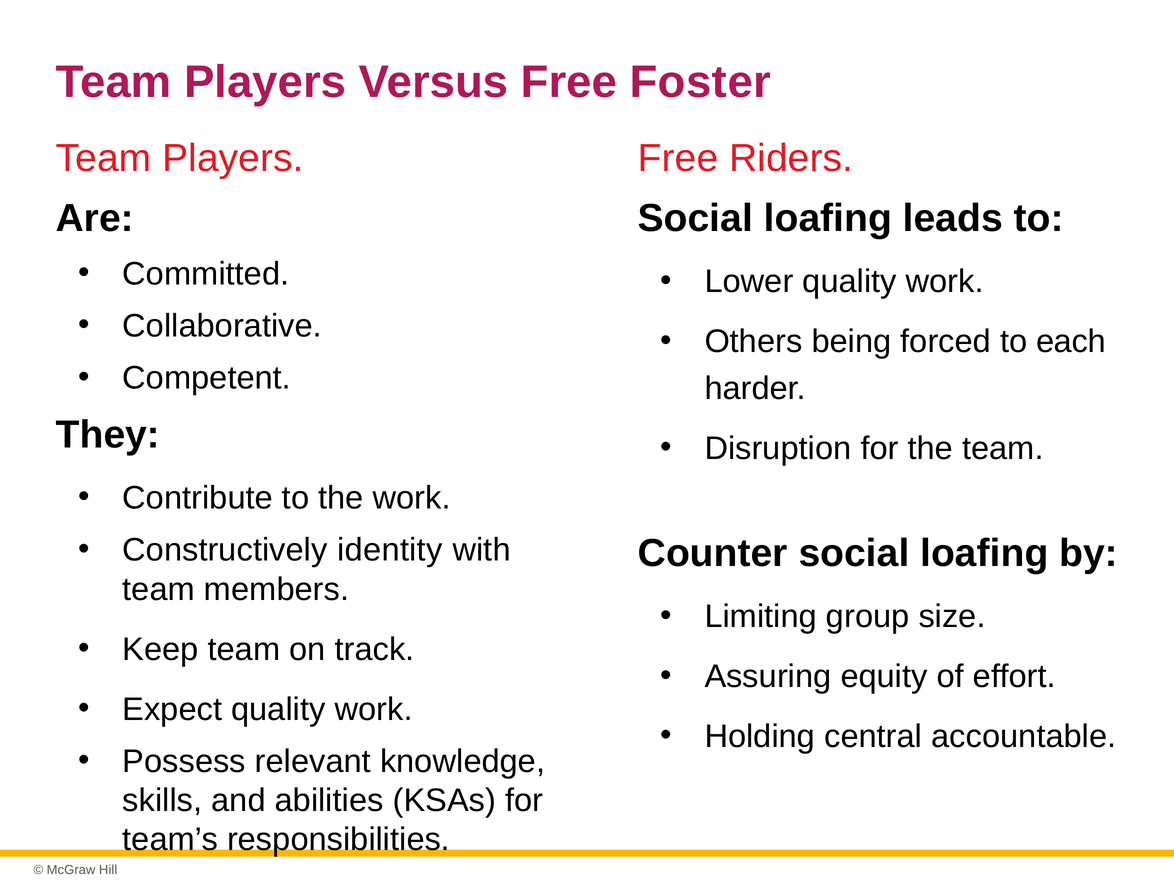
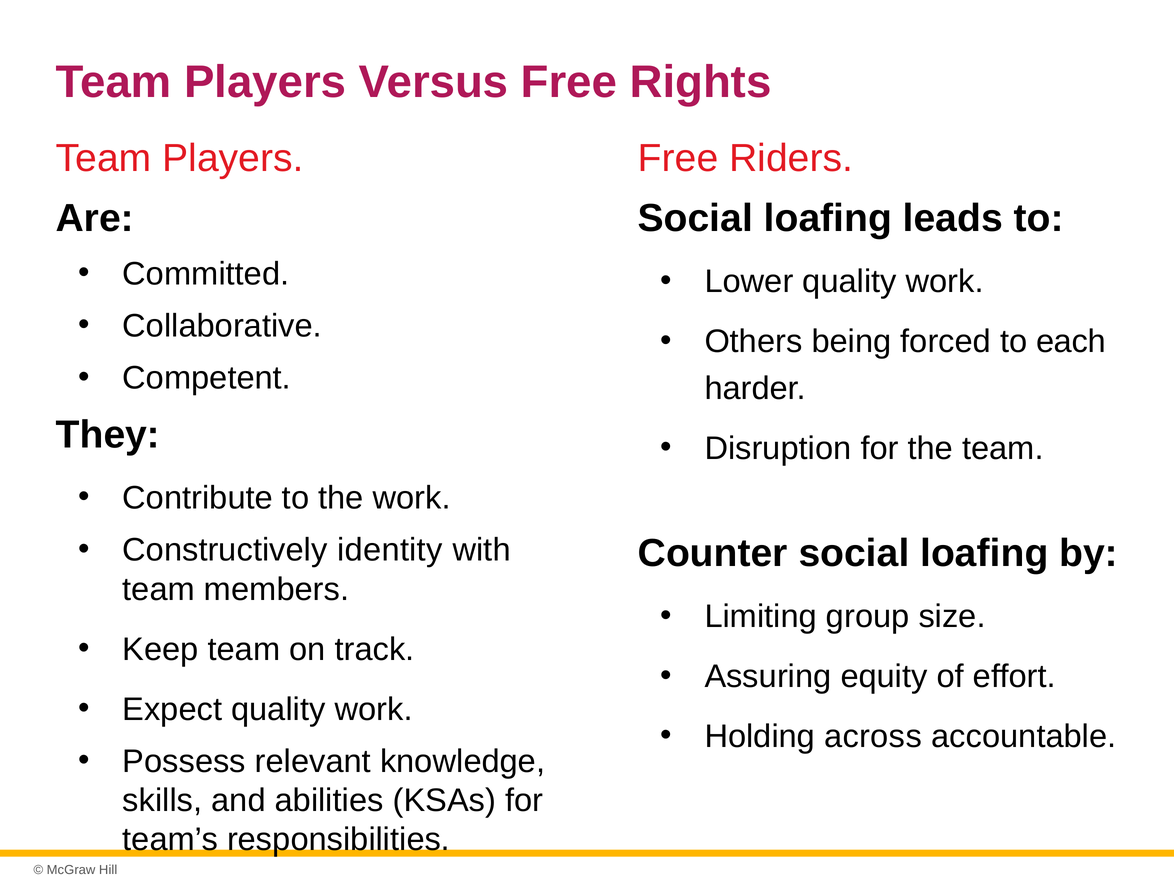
Foster: Foster -> Rights
central: central -> across
